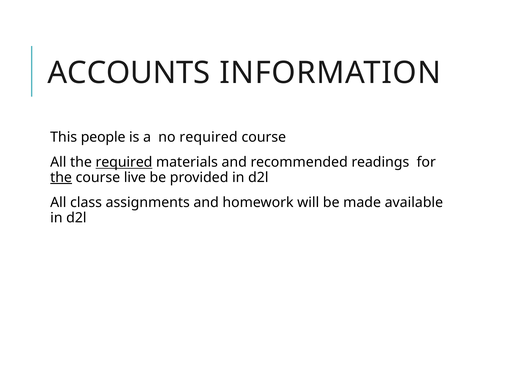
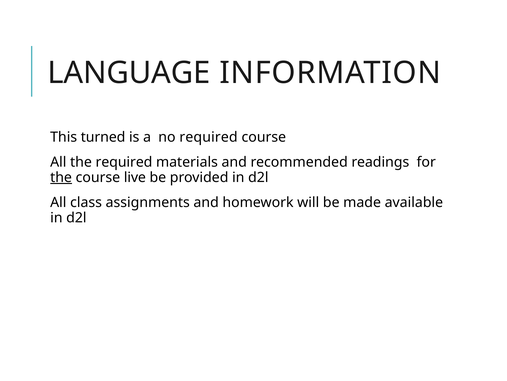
ACCOUNTS: ACCOUNTS -> LANGUAGE
people: people -> turned
required at (124, 162) underline: present -> none
